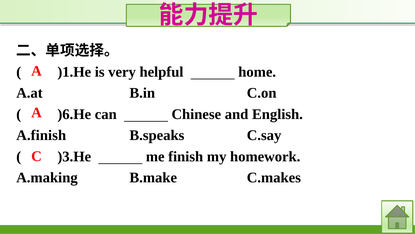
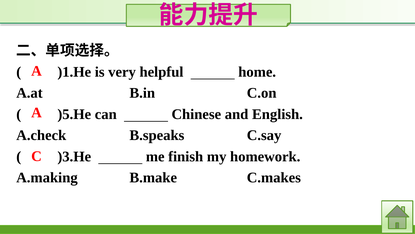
)6.He: )6.He -> )5.He
A.finish: A.finish -> A.check
